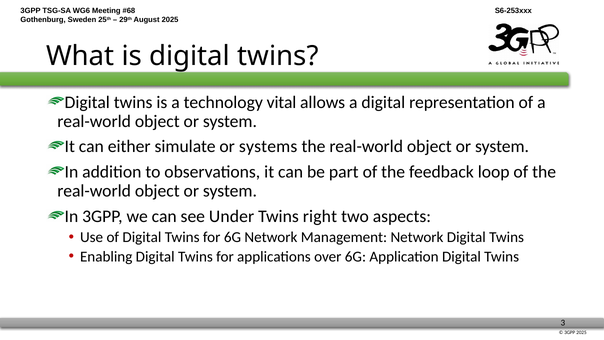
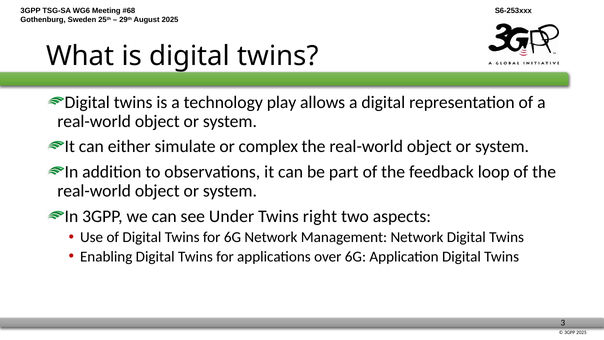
vital: vital -> play
systems: systems -> complex
